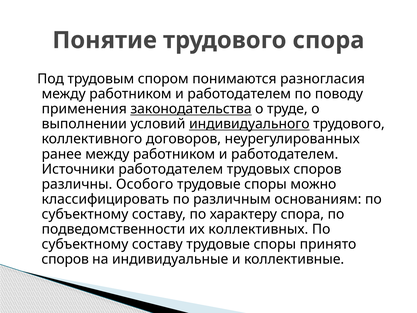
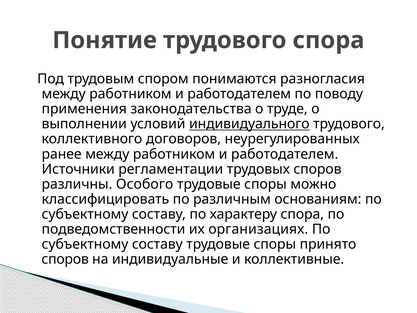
законодательства underline: present -> none
Источники работодателем: работодателем -> регламентации
коллективных: коллективных -> организациях
